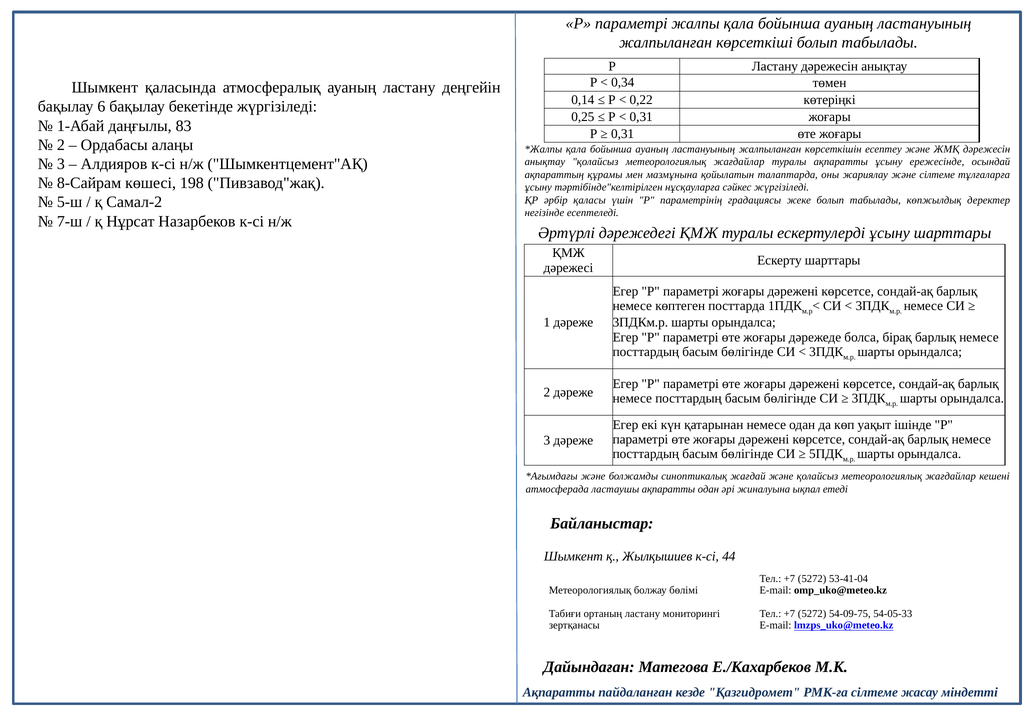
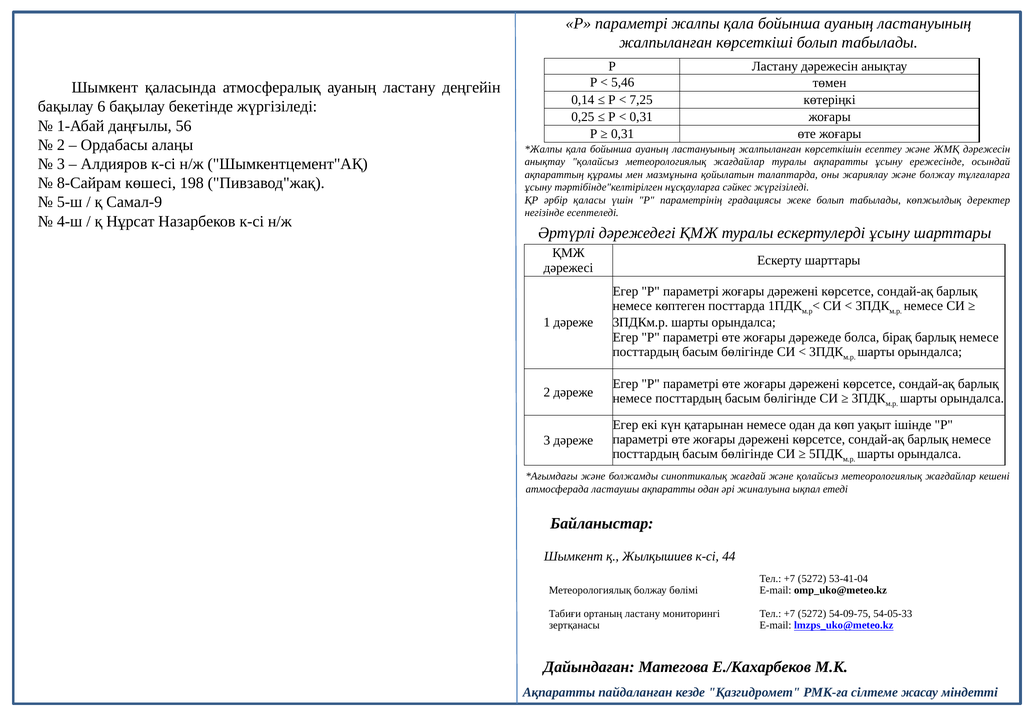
0,34: 0,34 -> 5,46
0,22: 0,22 -> 7,25
83: 83 -> 56
және сілтеме: сілтеме -> болжау
Самал-2: Самал-2 -> Самал-9
7-ш: 7-ш -> 4-ш
